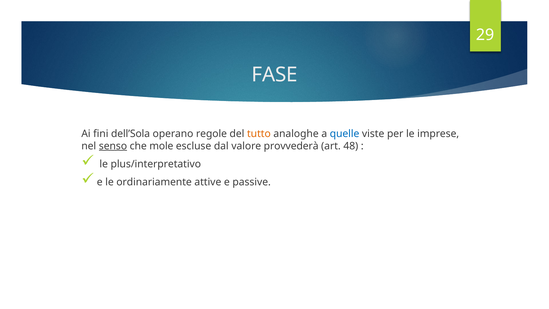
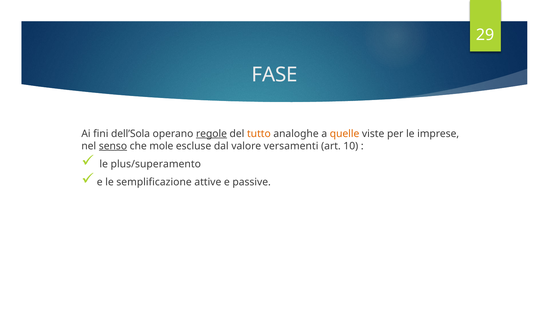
regole underline: none -> present
quelle colour: blue -> orange
provvederà: provvederà -> versamenti
48: 48 -> 10
plus/interpretativo: plus/interpretativo -> plus/superamento
ordinariamente: ordinariamente -> semplificazione
